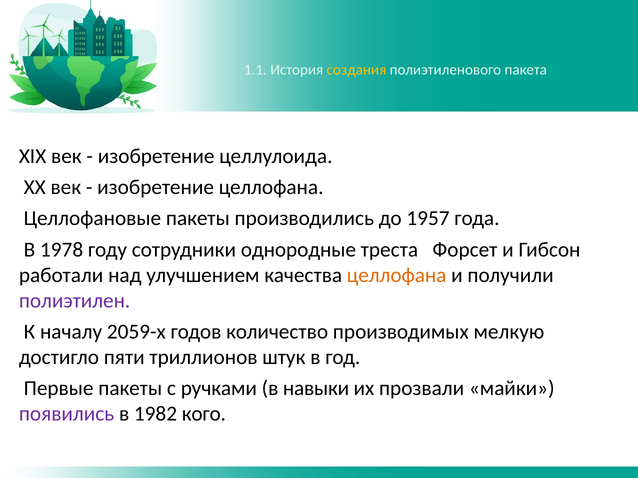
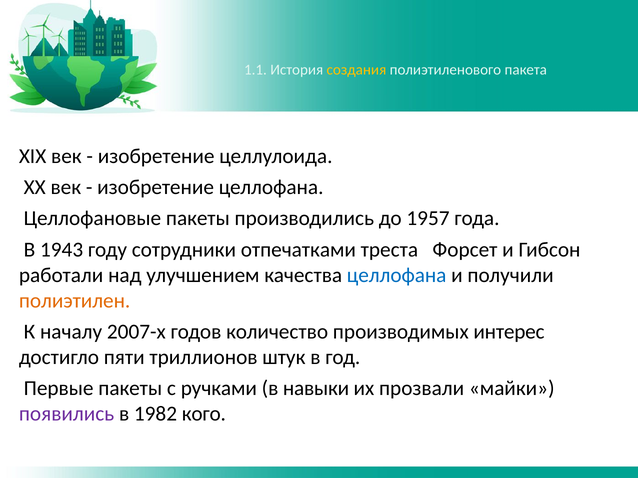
1978: 1978 -> 1943
однородные: однородные -> отпечатками
целлофана at (397, 275) colour: orange -> blue
полиэтилен colour: purple -> orange
2059-х: 2059-х -> 2007-х
мелкую: мелкую -> интерес
